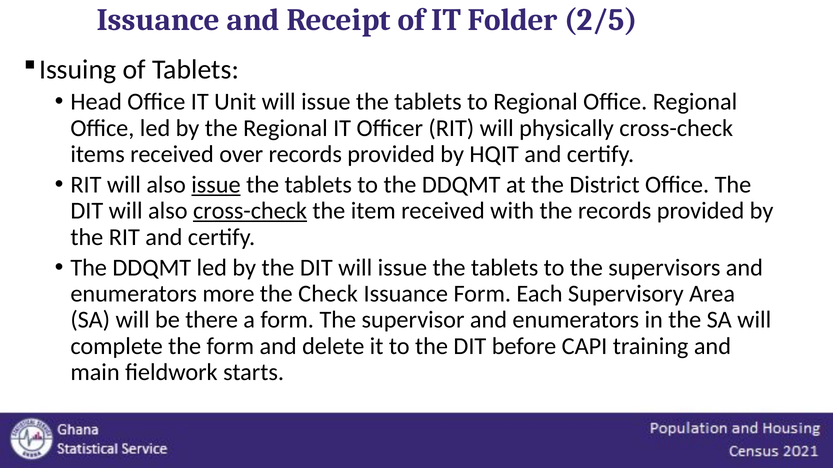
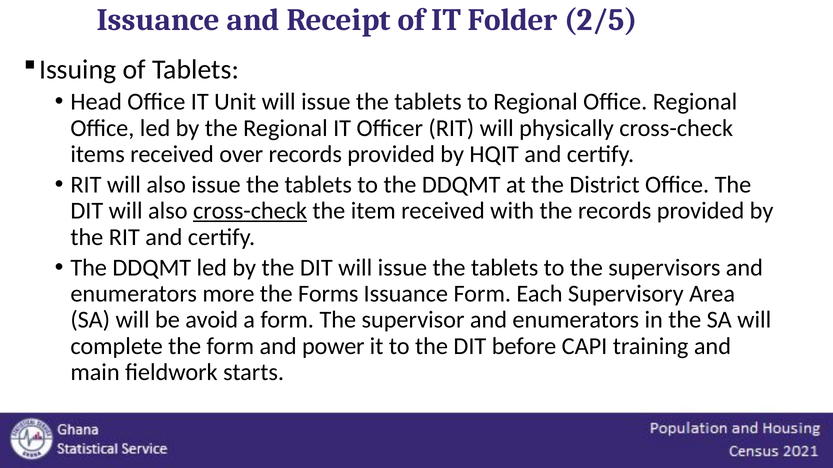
issue at (216, 185) underline: present -> none
Check: Check -> Forms
there: there -> avoid
delete: delete -> power
